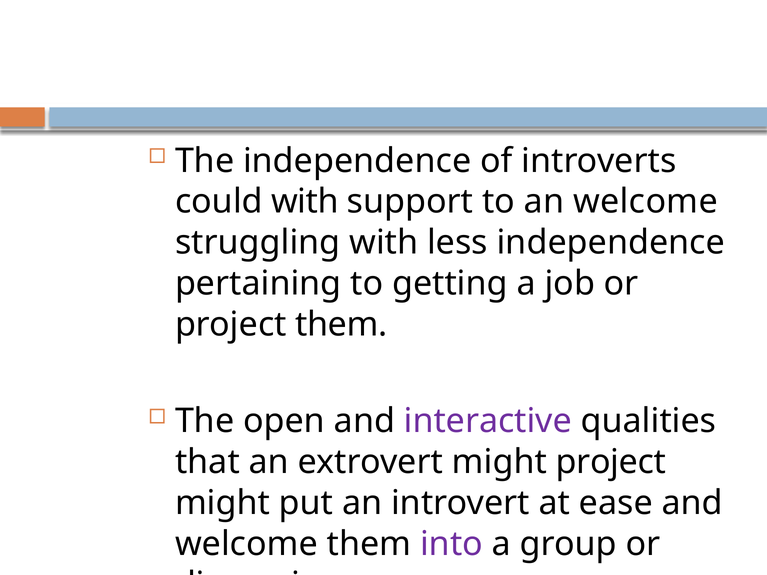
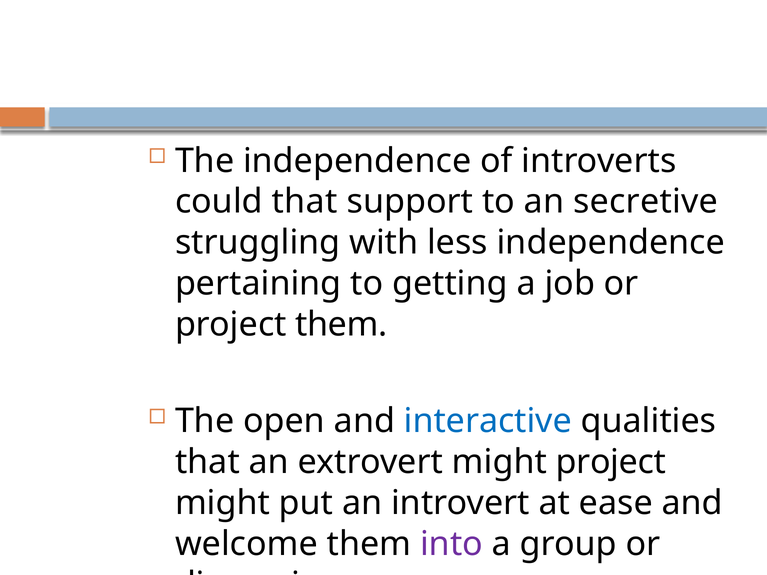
could with: with -> that
an welcome: welcome -> secretive
interactive colour: purple -> blue
